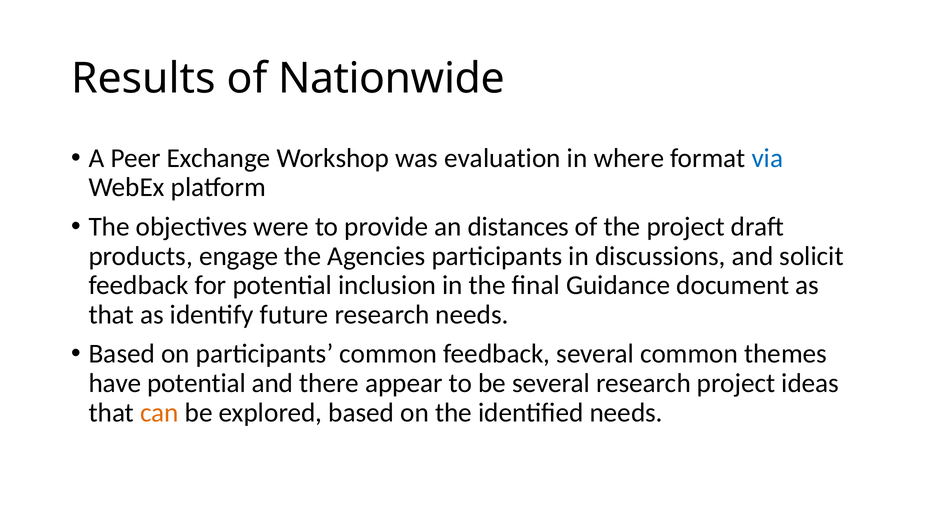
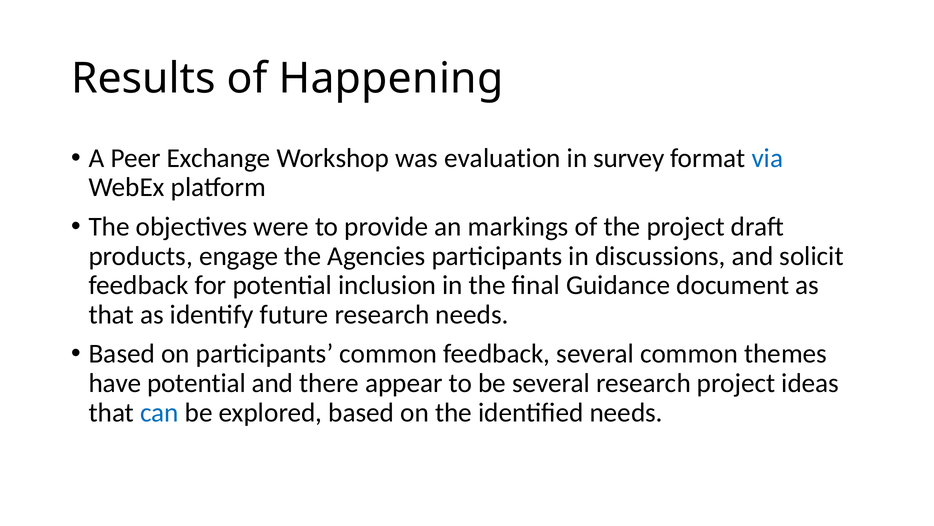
Nationwide: Nationwide -> Happening
where: where -> survey
distances: distances -> markings
can colour: orange -> blue
